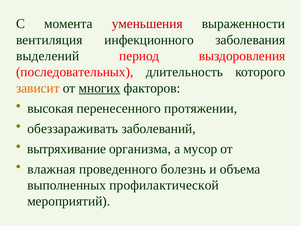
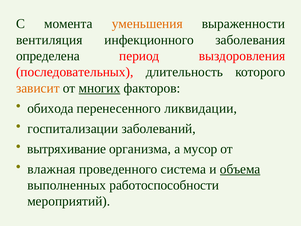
уменьшения colour: red -> orange
выделений: выделений -> определена
высокая: высокая -> обихода
протяжении: протяжении -> ликвидации
обеззараживать: обеззараживать -> госпитализации
болезнь: болезнь -> система
объема underline: none -> present
профилактической: профилактической -> работоспособности
